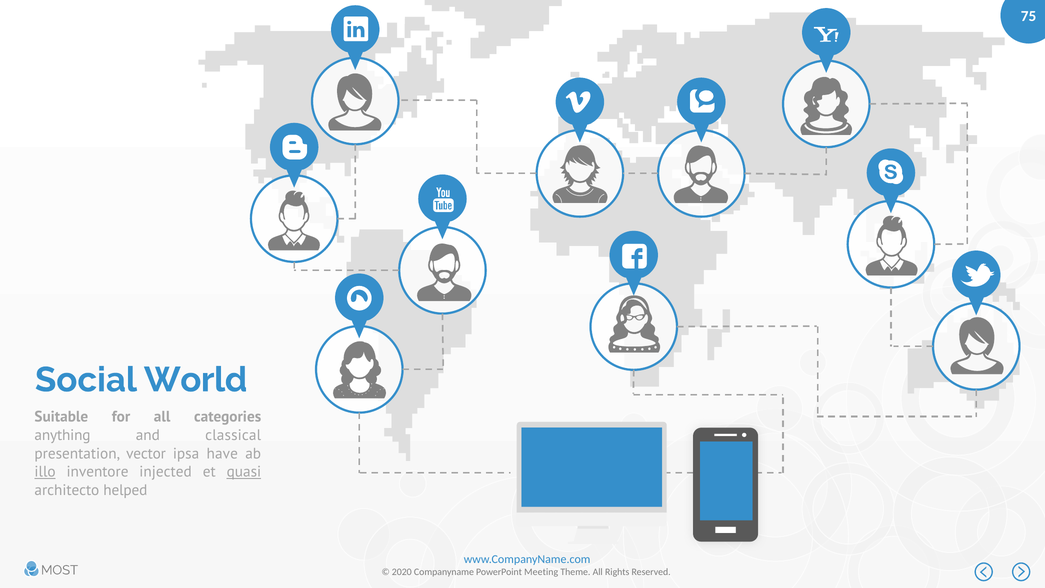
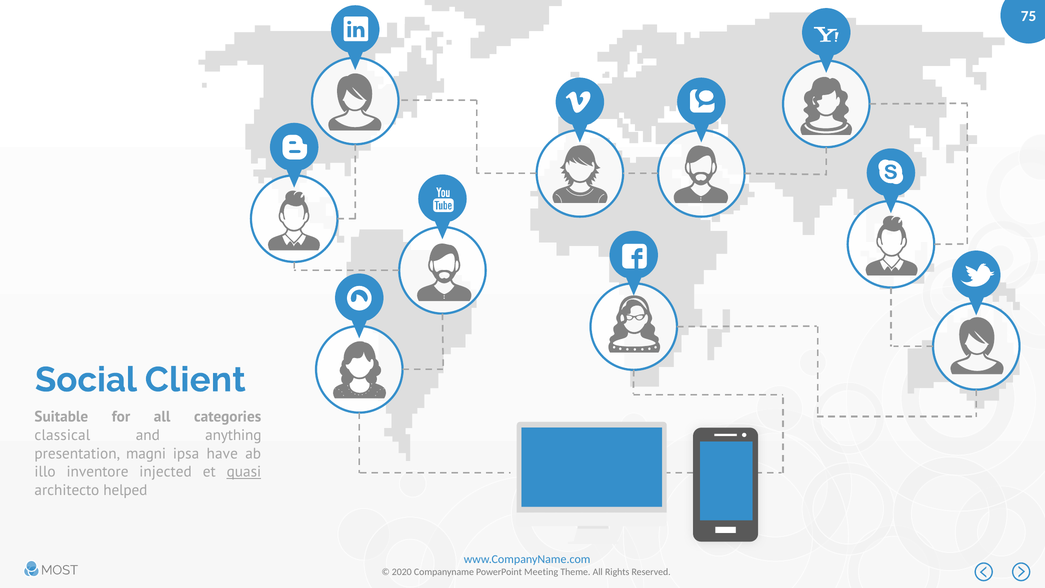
World: World -> Client
anything: anything -> classical
classical: classical -> anything
vector: vector -> magni
illo underline: present -> none
